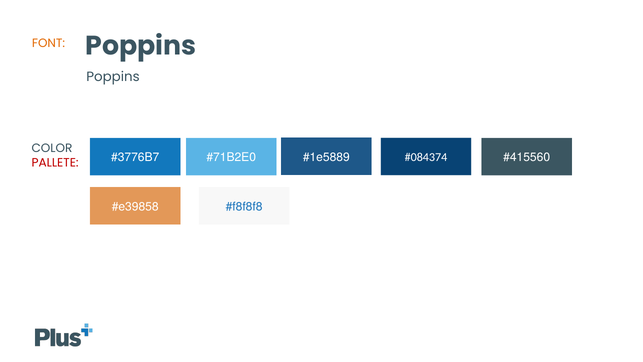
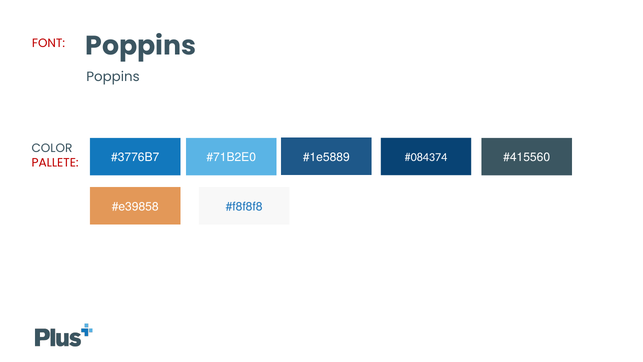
FONT colour: orange -> red
